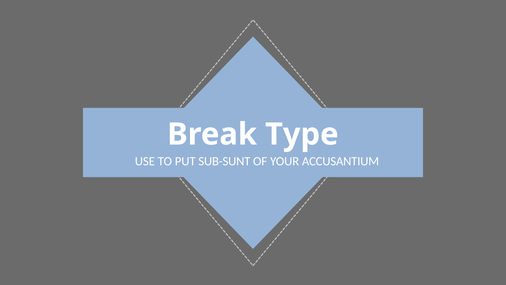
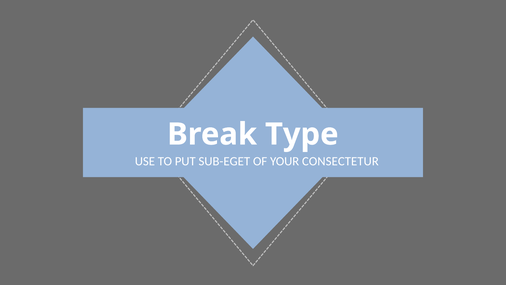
SUB-SUNT: SUB-SUNT -> SUB-EGET
ACCUSANTIUM: ACCUSANTIUM -> CONSECTETUR
